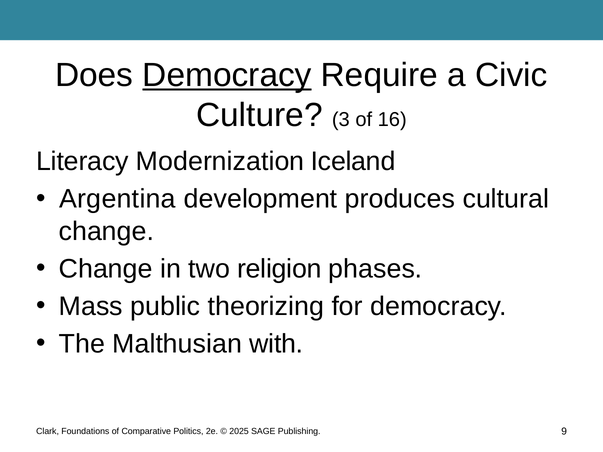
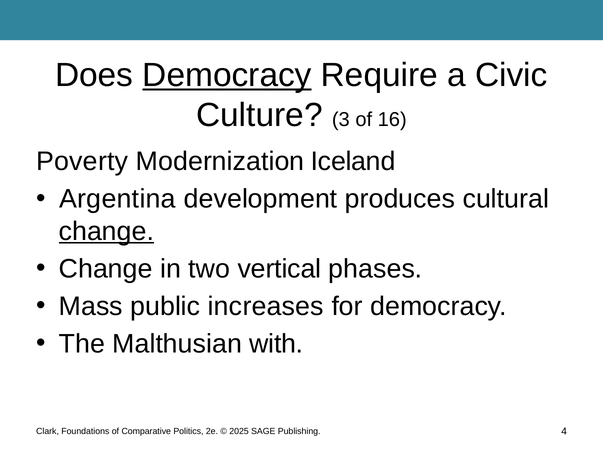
Literacy: Literacy -> Poverty
change at (106, 231) underline: none -> present
religion: religion -> vertical
theorizing: theorizing -> increases
9: 9 -> 4
